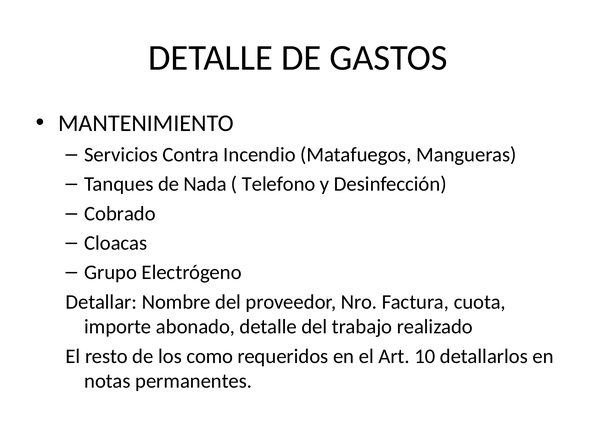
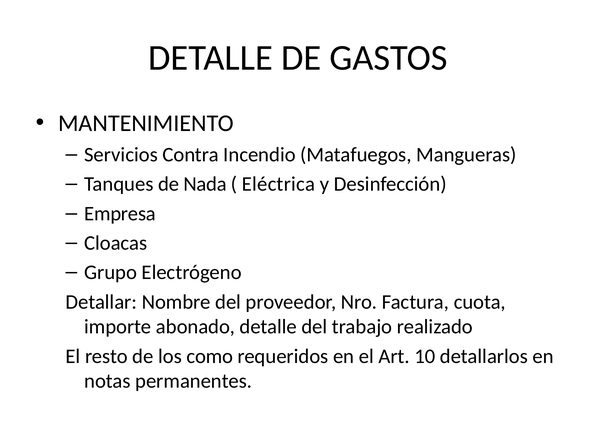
Telefono: Telefono -> Eléctrica
Cobrado: Cobrado -> Empresa
